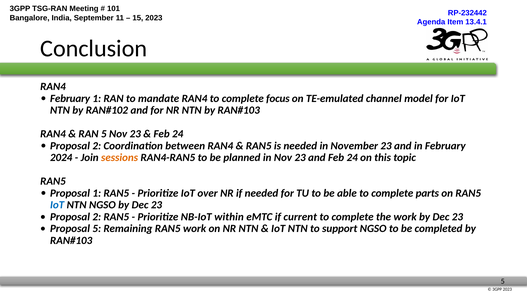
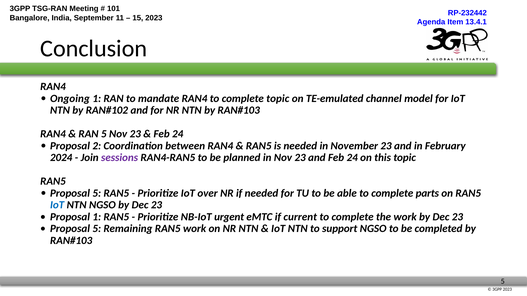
February at (70, 99): February -> Ongoing
complete focus: focus -> topic
sessions colour: orange -> purple
1 at (97, 193): 1 -> 5
2 at (97, 217): 2 -> 1
within: within -> urgent
